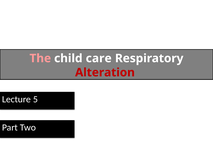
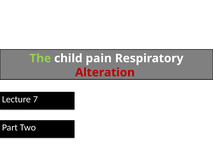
The colour: pink -> light green
care: care -> pain
5: 5 -> 7
